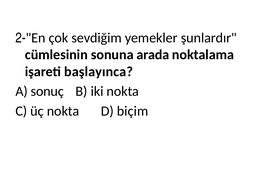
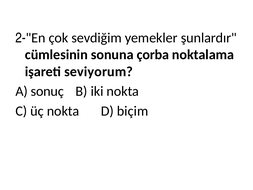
arada: arada -> çorba
başlayınca: başlayınca -> seviyorum
